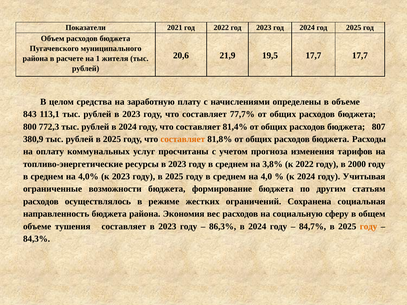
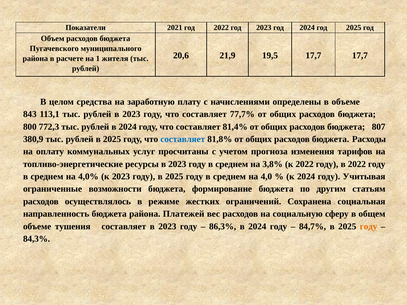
составляет at (183, 139) colour: orange -> blue
в 2000: 2000 -> 2022
Экономия: Экономия -> Платежей
